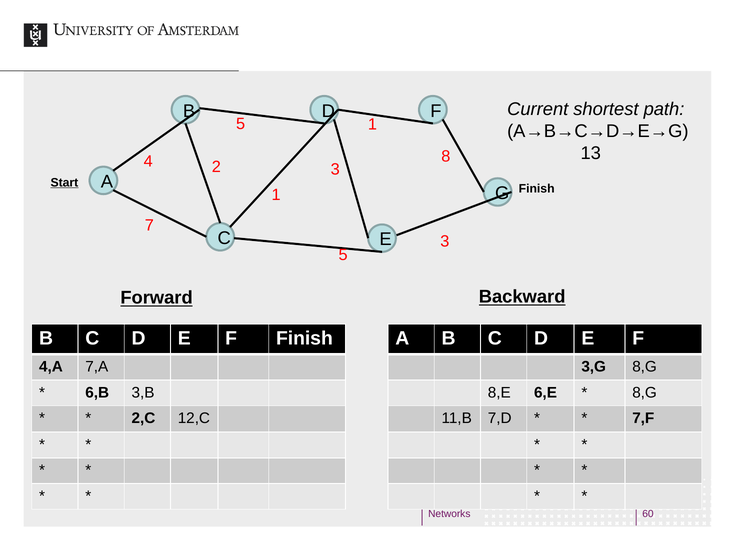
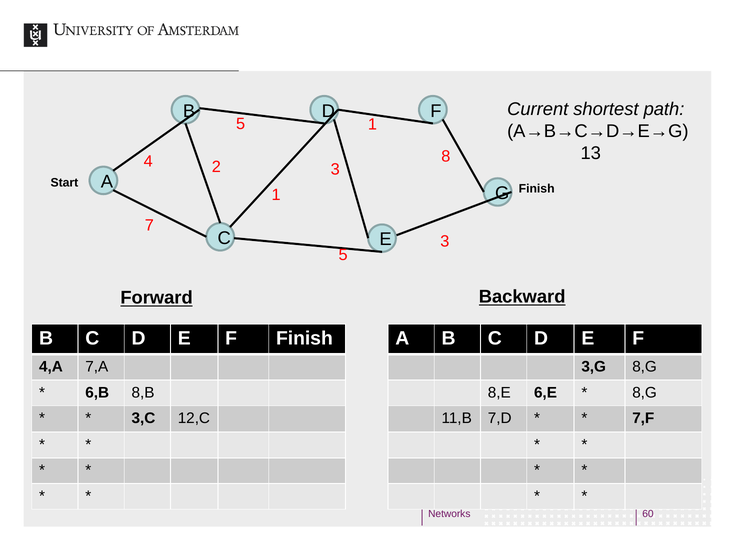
Start underline: present -> none
3,B: 3,B -> 8,B
2,C: 2,C -> 3,C
